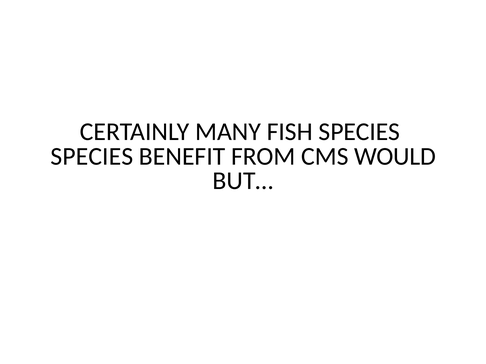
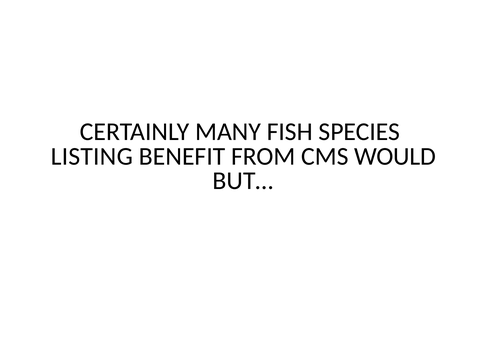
SPECIES at (92, 156): SPECIES -> LISTING
